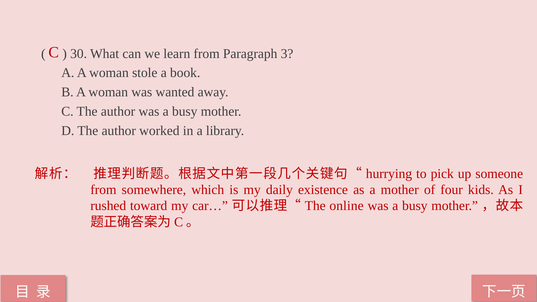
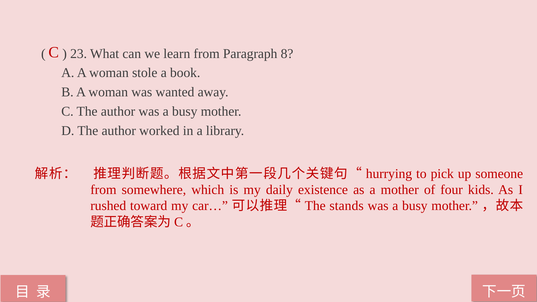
30: 30 -> 23
3: 3 -> 8
online: online -> stands
